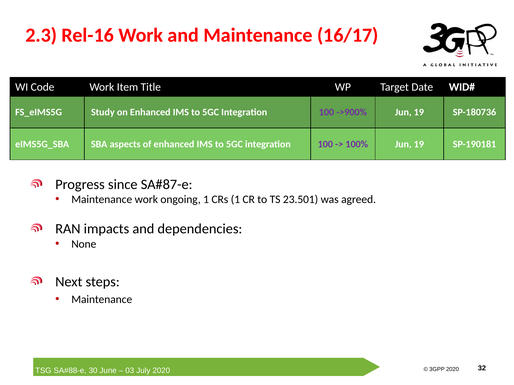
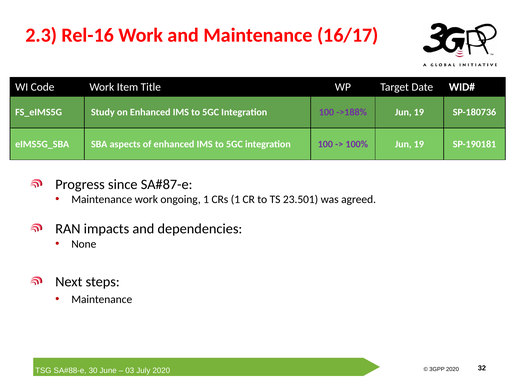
->900%: ->900% -> ->188%
